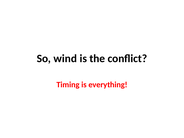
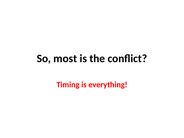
wind: wind -> most
